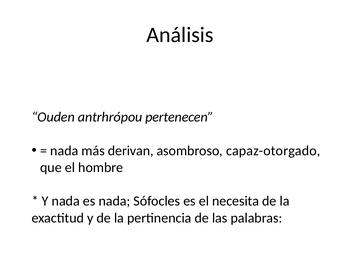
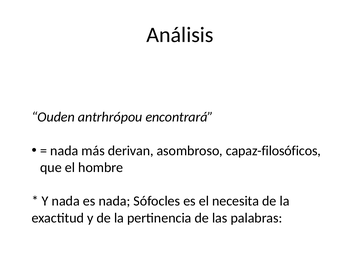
pertenecen: pertenecen -> encontrará
capaz-otorgado: capaz-otorgado -> capaz-filosóficos
